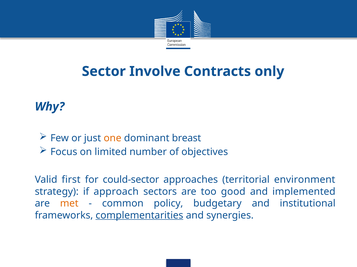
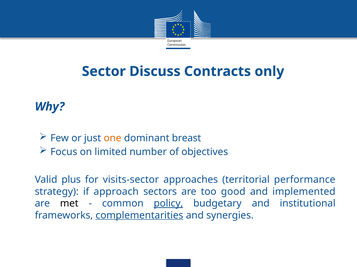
Involve: Involve -> Discuss
first: first -> plus
could-sector: could-sector -> visits-sector
environment: environment -> performance
met colour: orange -> black
policy underline: none -> present
